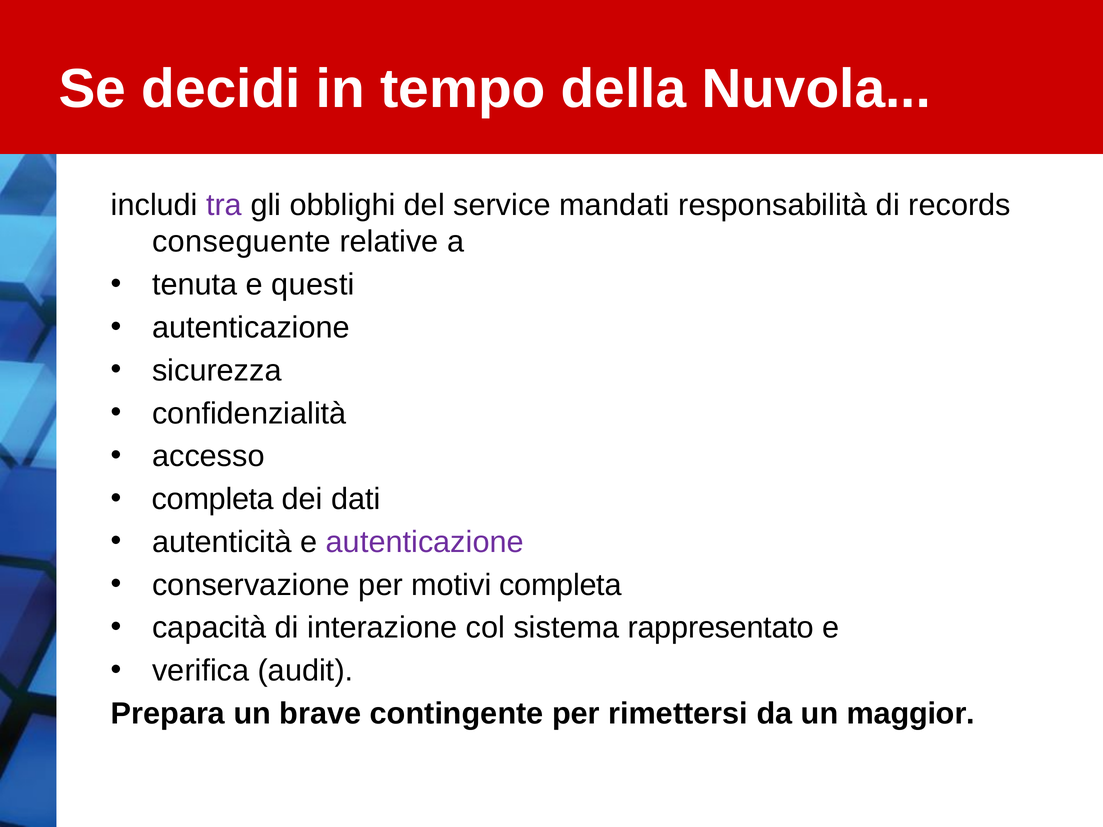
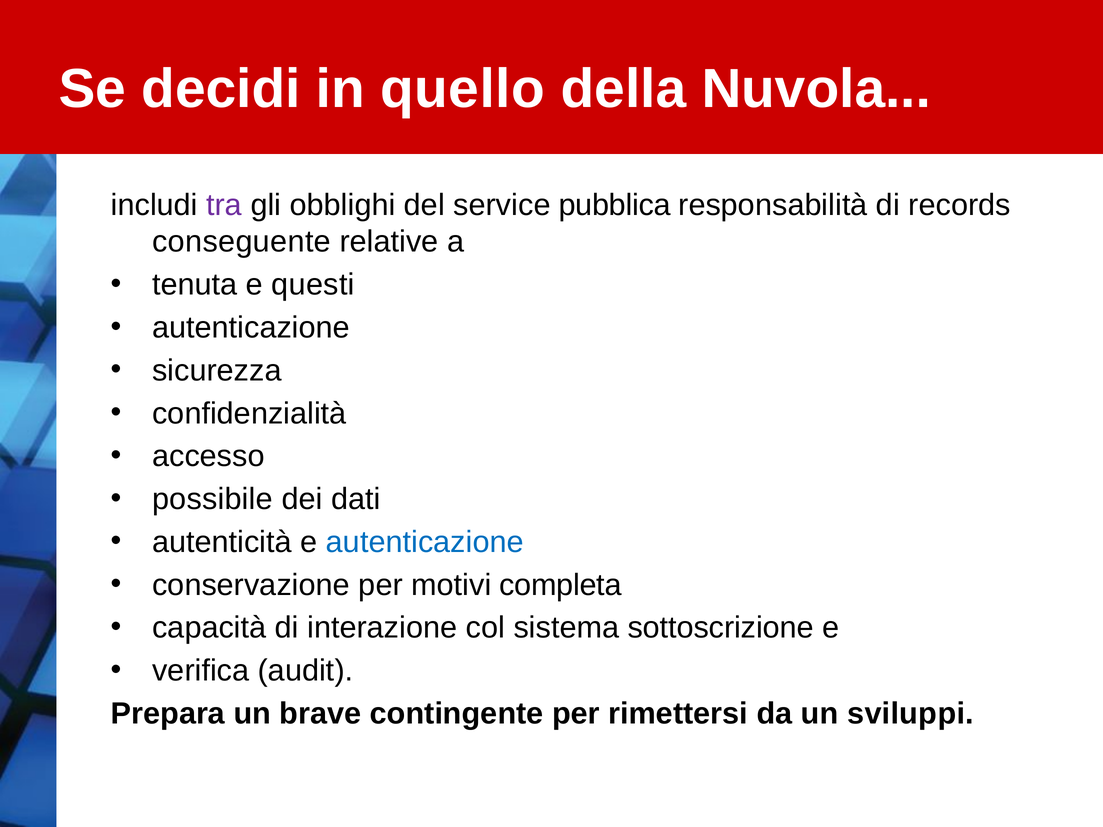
tempo: tempo -> quello
mandati: mandati -> pubblica
completa at (213, 499): completa -> possibile
autenticazione at (425, 542) colour: purple -> blue
rappresentato: rappresentato -> sottoscrizione
maggior: maggior -> sviluppi
